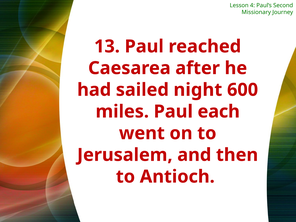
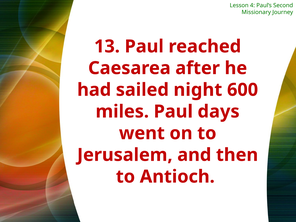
each: each -> days
